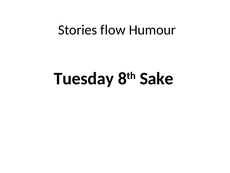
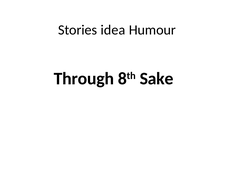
flow: flow -> idea
Tuesday: Tuesday -> Through
